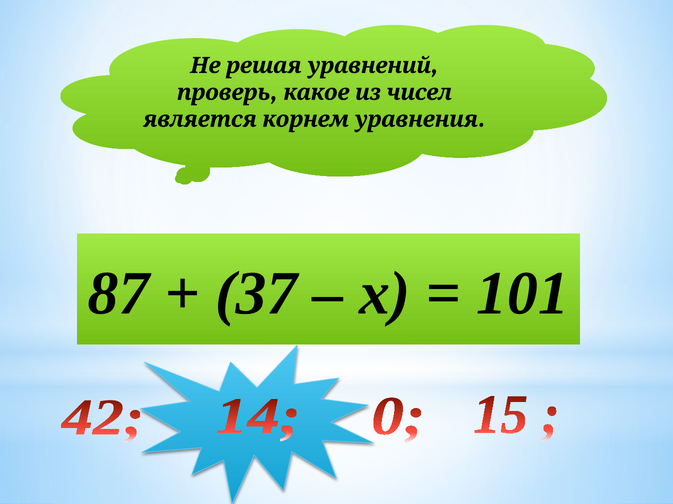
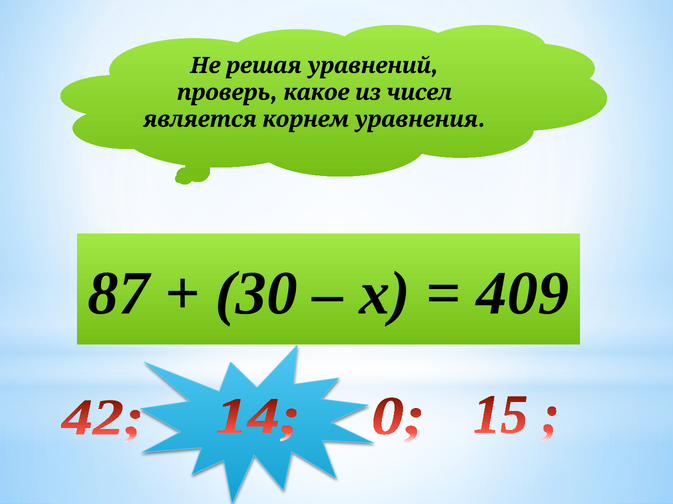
37: 37 -> 30
101: 101 -> 409
